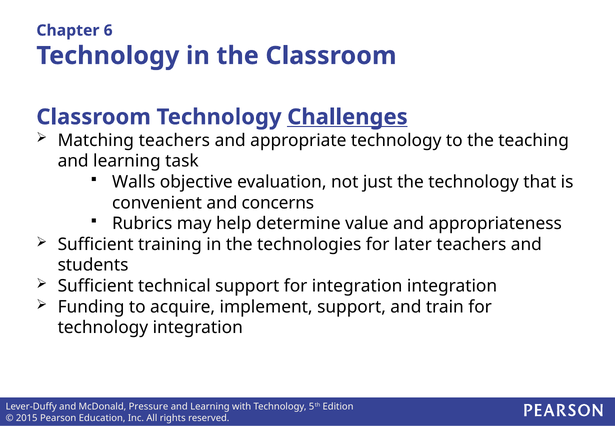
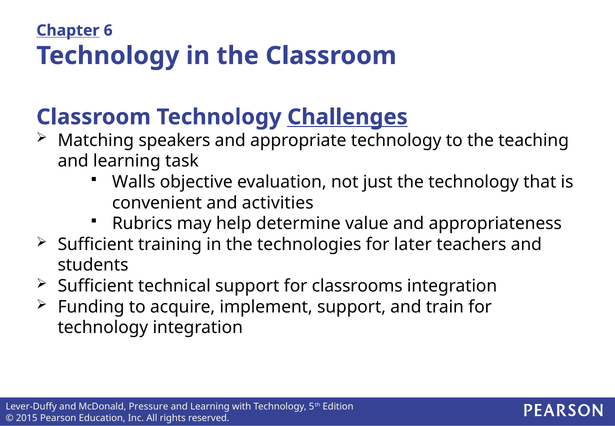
Chapter underline: none -> present
Matching teachers: teachers -> speakers
concerns: concerns -> activities
for integration: integration -> classrooms
